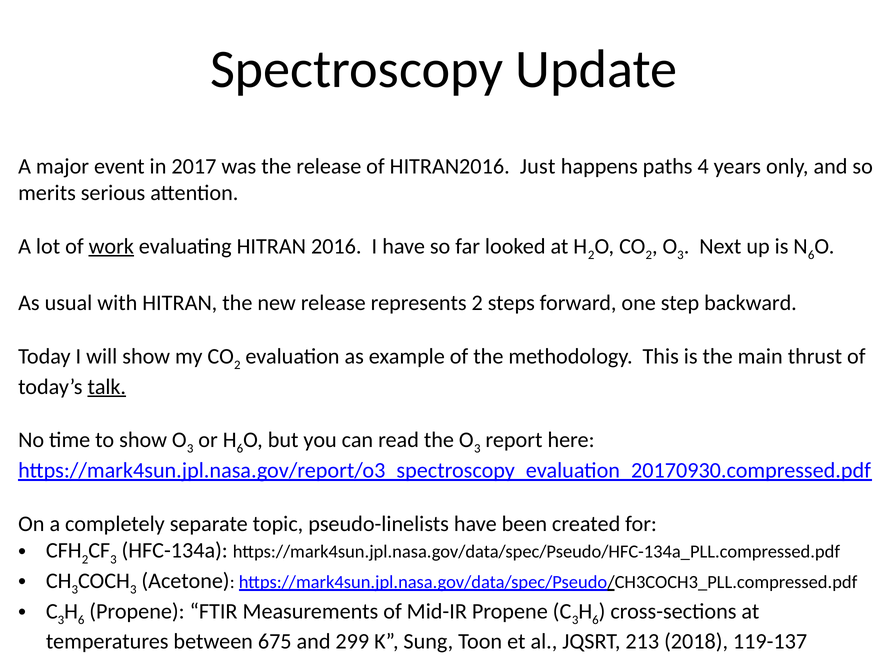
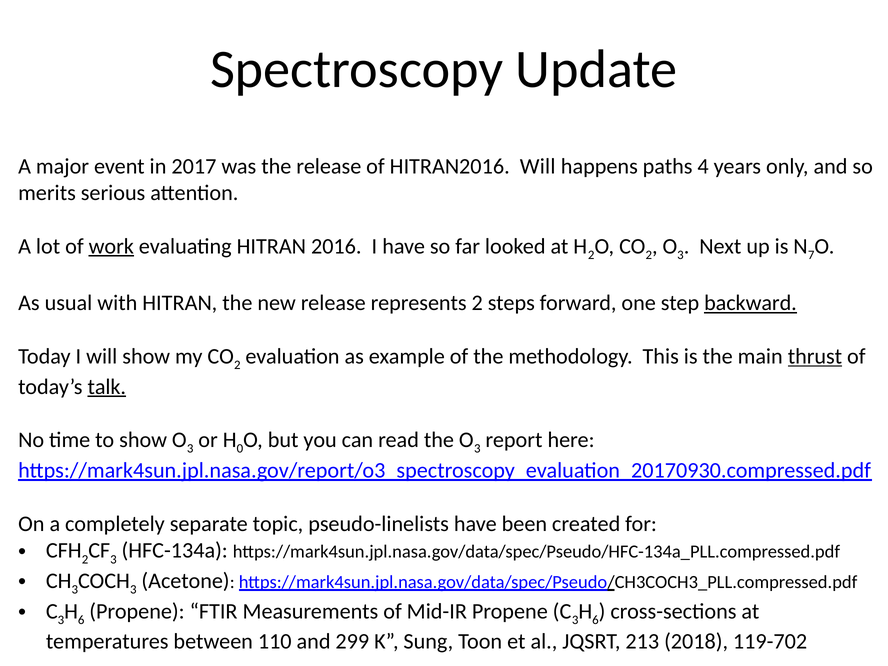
HITRAN2016 Just: Just -> Will
6 at (811, 255): 6 -> 7
backward underline: none -> present
thrust underline: none -> present
6 at (240, 449): 6 -> 0
675: 675 -> 110
119-137: 119-137 -> 119-702
